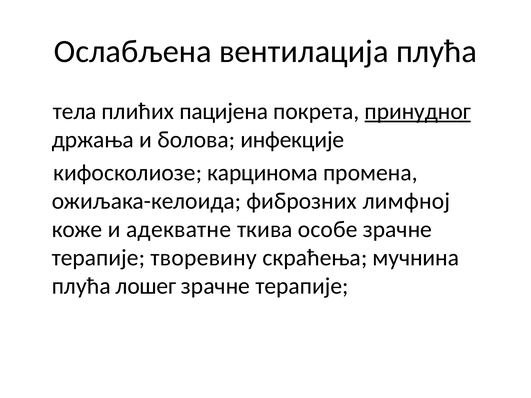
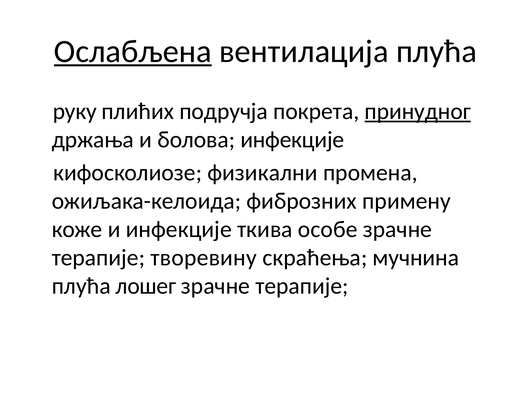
Ослабљена underline: none -> present
тела: тела -> руку
пацијена: пацијена -> подручја
карцинома: карцинома -> физикални
лимфној: лимфној -> примену
и адекватне: адекватне -> инфекције
